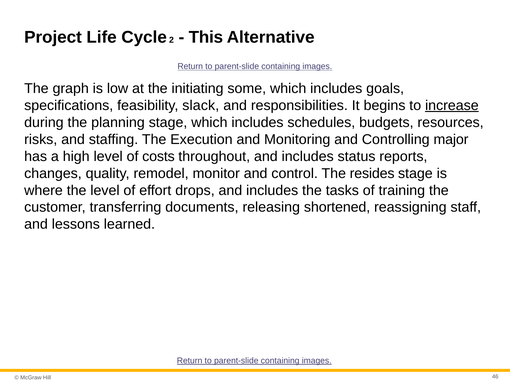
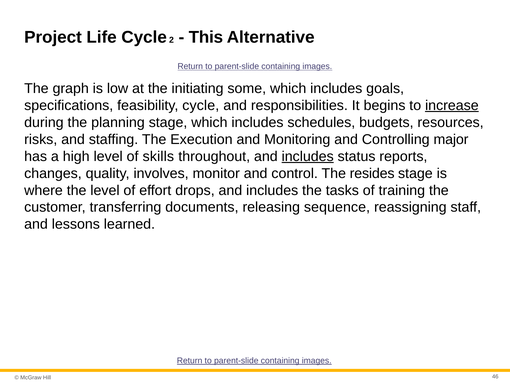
feasibility slack: slack -> cycle
costs: costs -> skills
includes at (308, 157) underline: none -> present
remodel: remodel -> involves
shortened: shortened -> sequence
